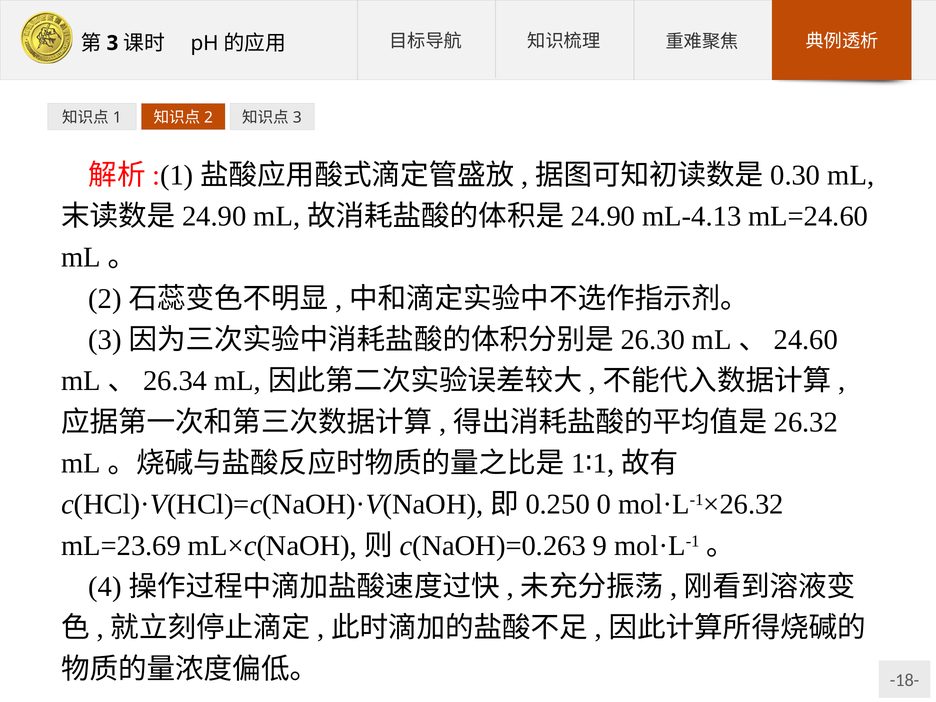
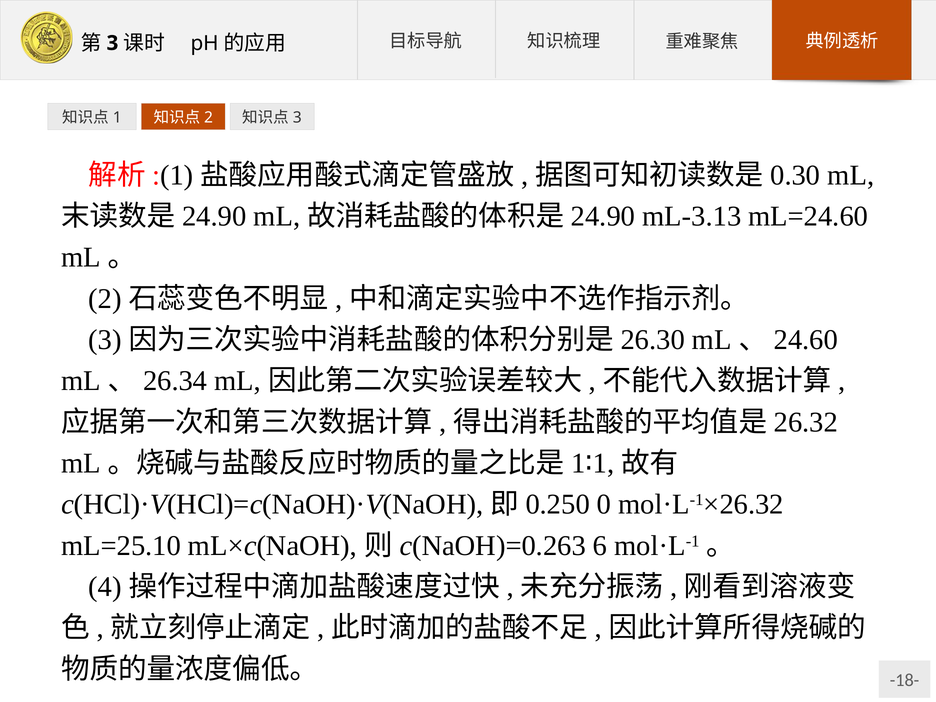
mL-4.13: mL-4.13 -> mL-3.13
mL=23.69: mL=23.69 -> mL=25.10
9: 9 -> 6
